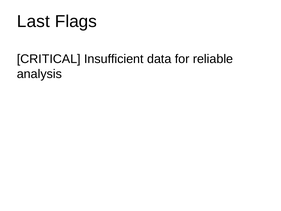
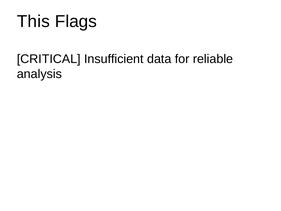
Last: Last -> This
